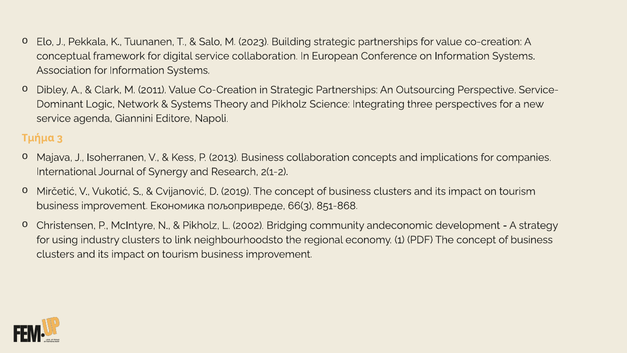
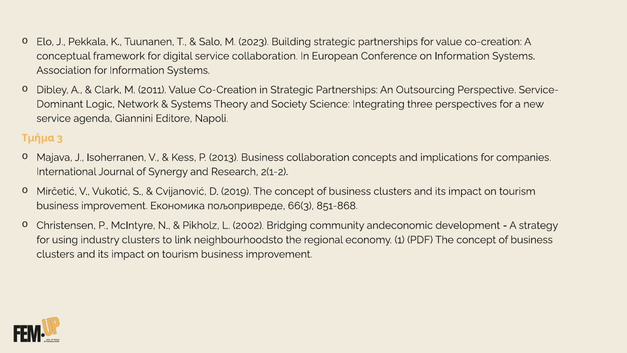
and Pikholz: Pikholz -> Society
